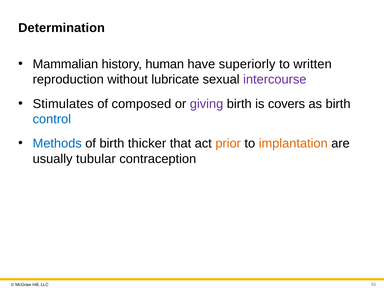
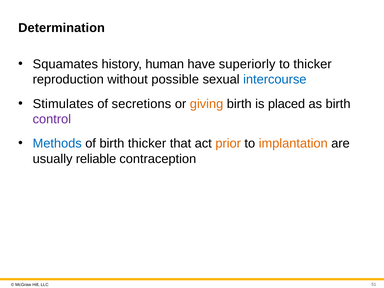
Mammalian: Mammalian -> Squamates
to written: written -> thicker
lubricate: lubricate -> possible
intercourse colour: purple -> blue
composed: composed -> secretions
giving colour: purple -> orange
covers: covers -> placed
control colour: blue -> purple
tubular: tubular -> reliable
